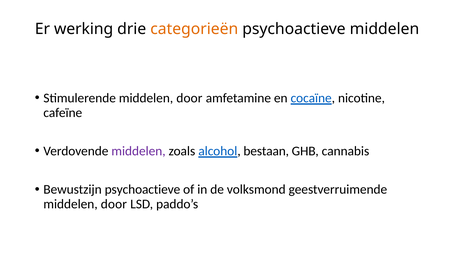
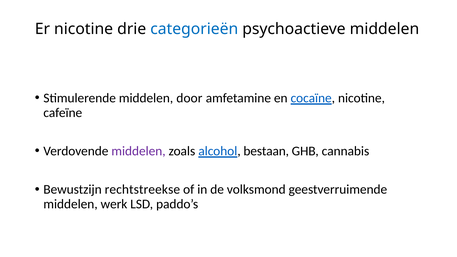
Er werking: werking -> nicotine
categorieën colour: orange -> blue
Bewustzijn psychoactieve: psychoactieve -> rechtstreekse
door at (114, 204): door -> werk
